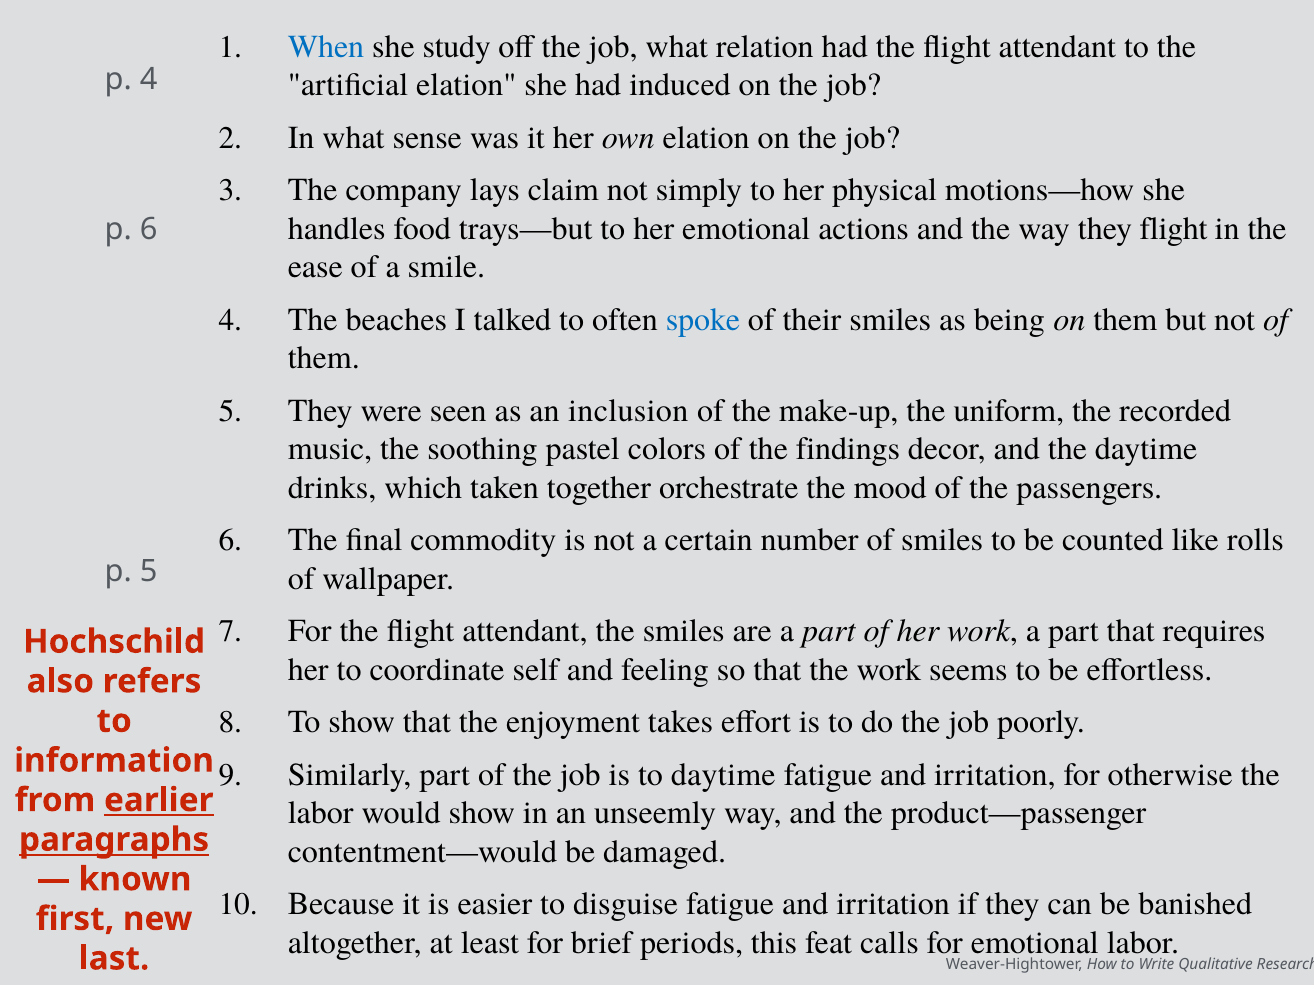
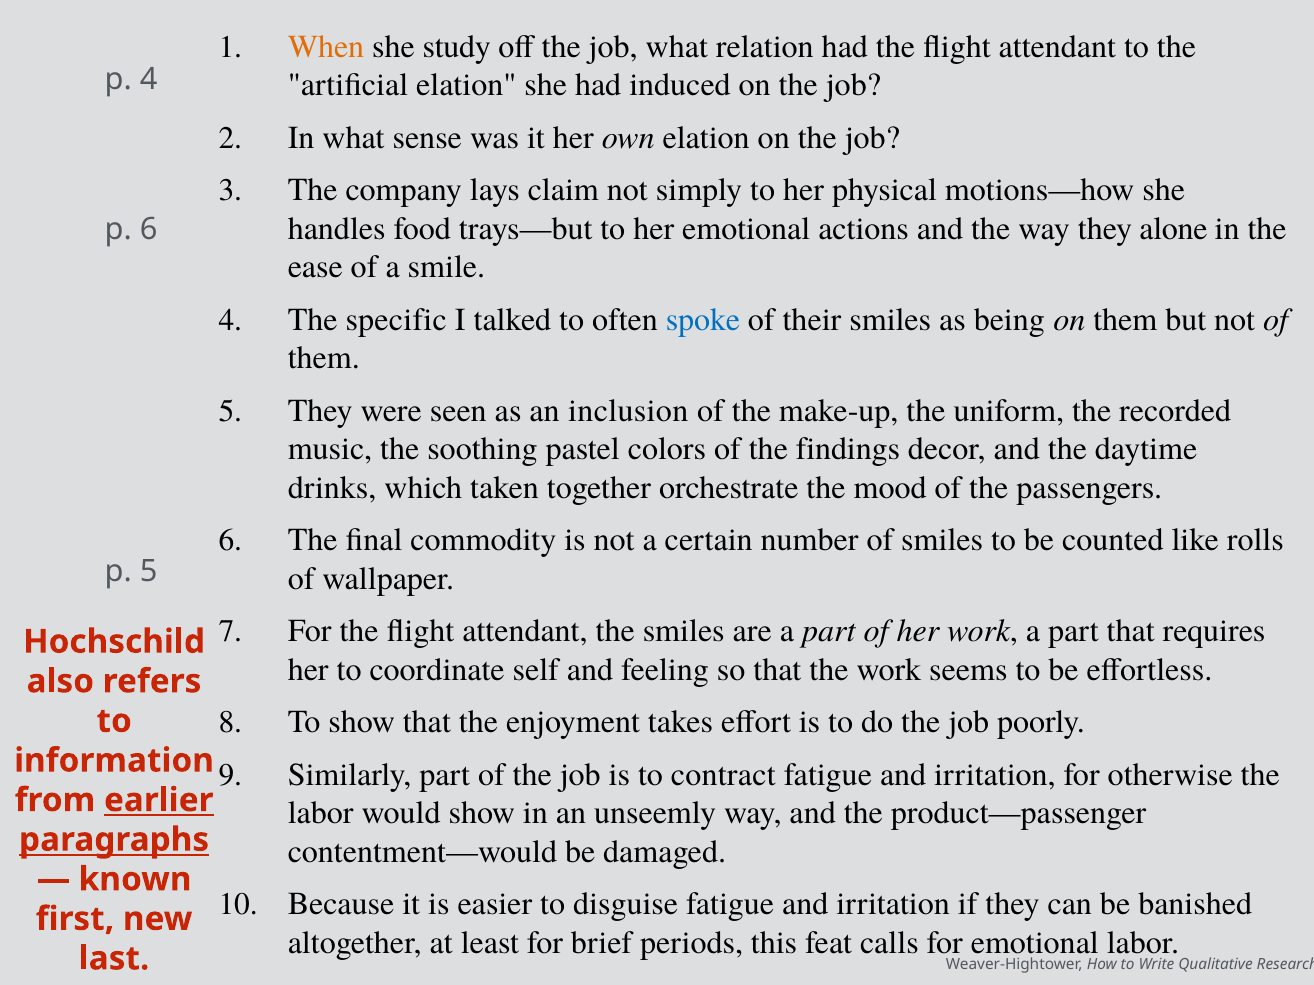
When colour: blue -> orange
they flight: flight -> alone
beaches: beaches -> specific
to daytime: daytime -> contract
